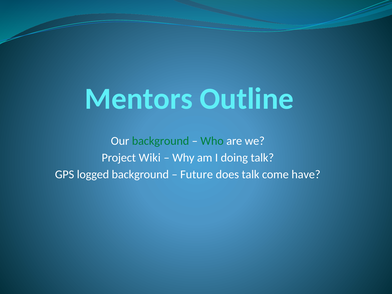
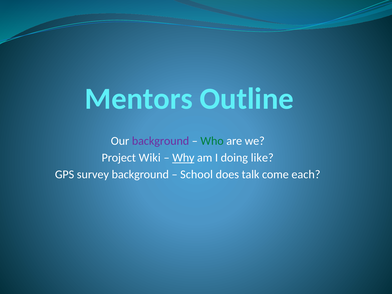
background at (161, 141) colour: green -> purple
Why underline: none -> present
doing talk: talk -> like
logged: logged -> survey
Future: Future -> School
have: have -> each
